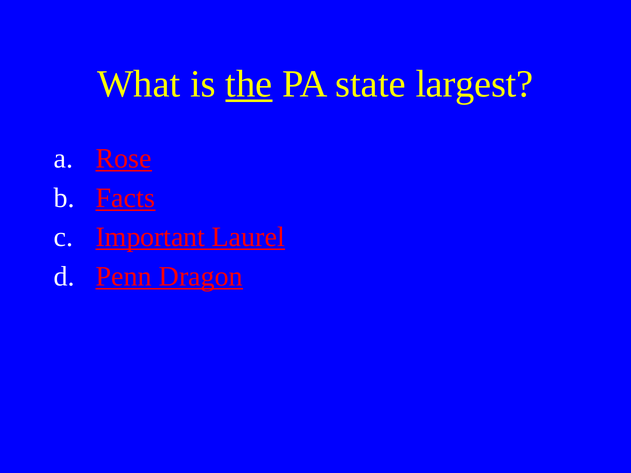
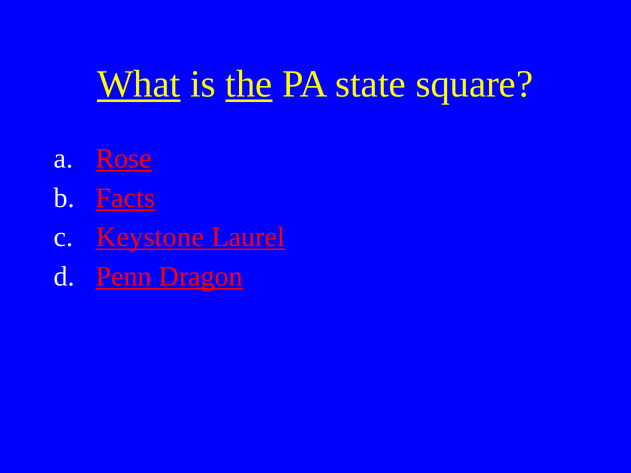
What underline: none -> present
largest: largest -> square
Important: Important -> Keystone
